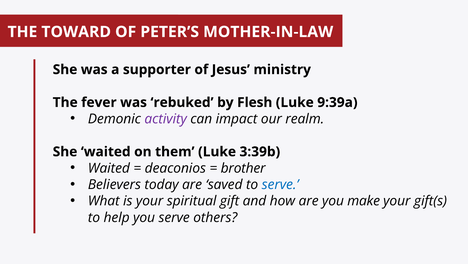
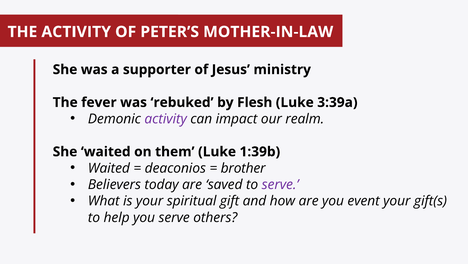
THE TOWARD: TOWARD -> ACTIVITY
9:39a: 9:39a -> 3:39a
3:39b: 3:39b -> 1:39b
serve at (280, 185) colour: blue -> purple
make: make -> event
